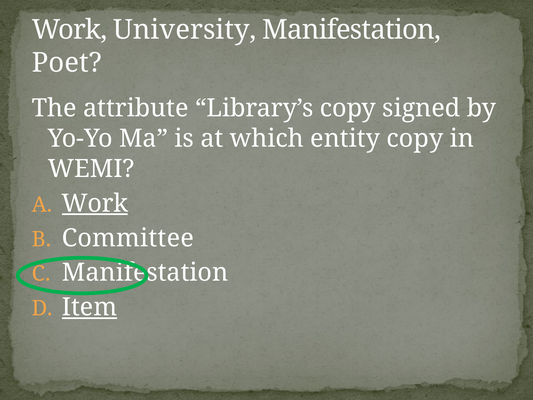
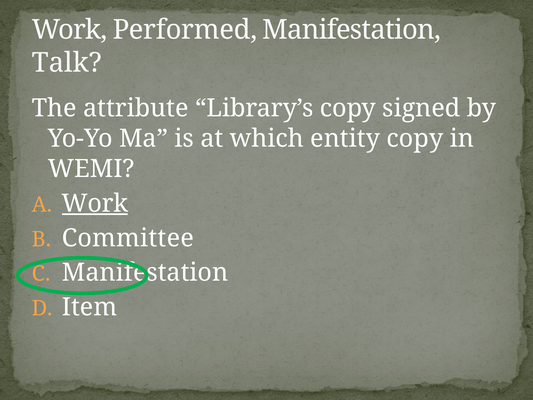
University: University -> Performed
Poet: Poet -> Talk
Item underline: present -> none
